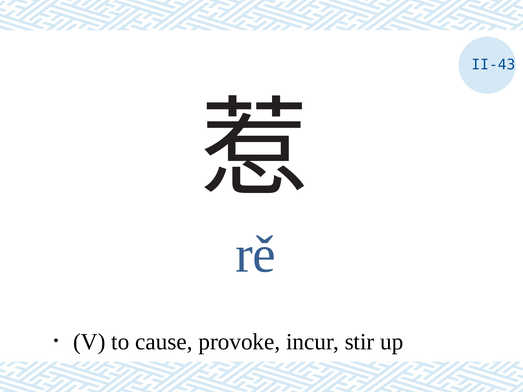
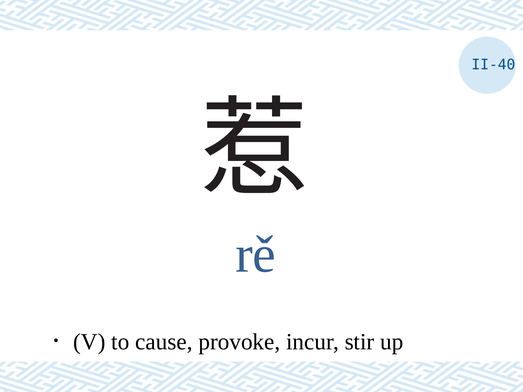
II-43: II-43 -> II-40
